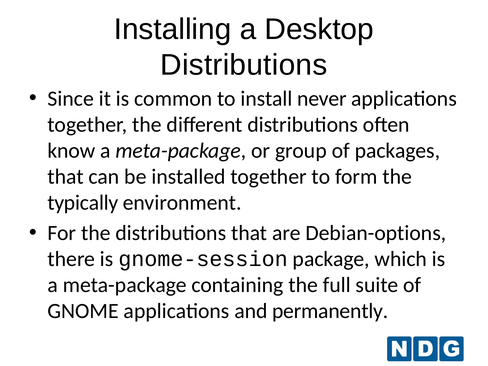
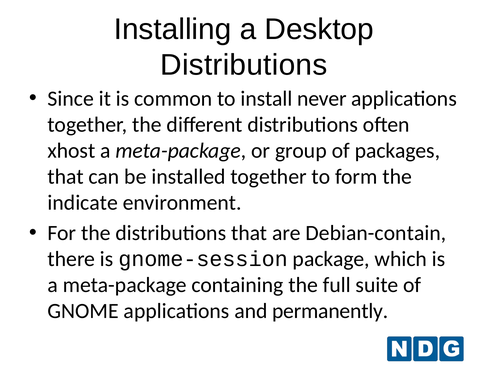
know: know -> xhost
typically: typically -> indicate
Debian-options: Debian-options -> Debian-contain
